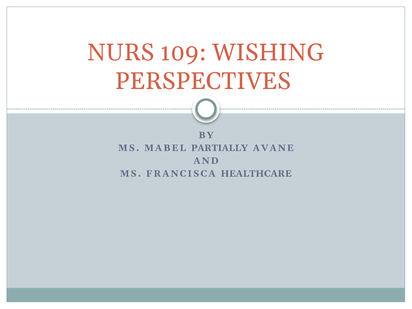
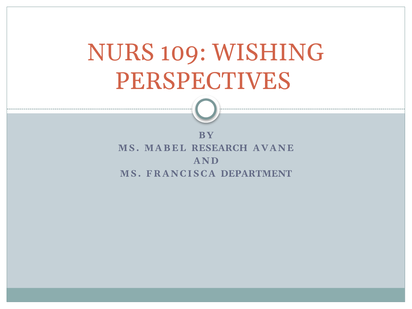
PARTIALLY: PARTIALLY -> RESEARCH
HEALTHCARE: HEALTHCARE -> DEPARTMENT
